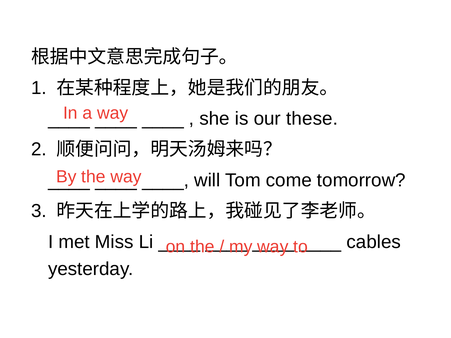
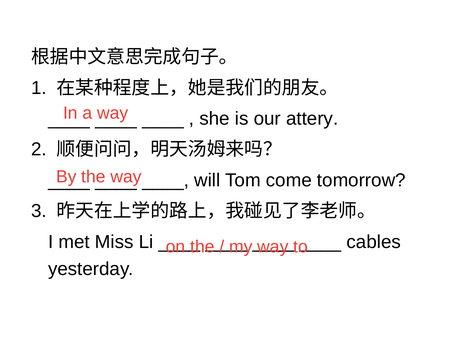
these: these -> attery
